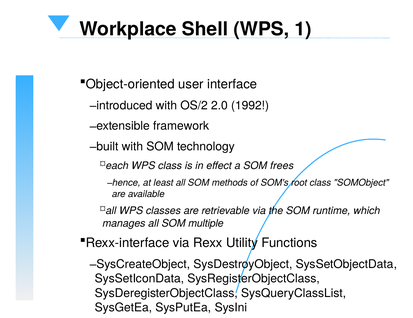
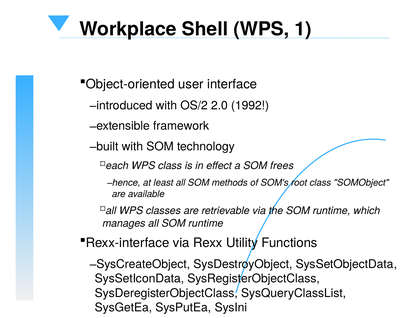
all SOM multiple: multiple -> runtime
